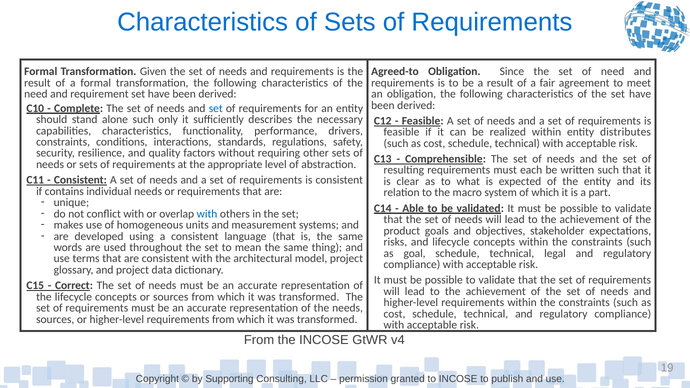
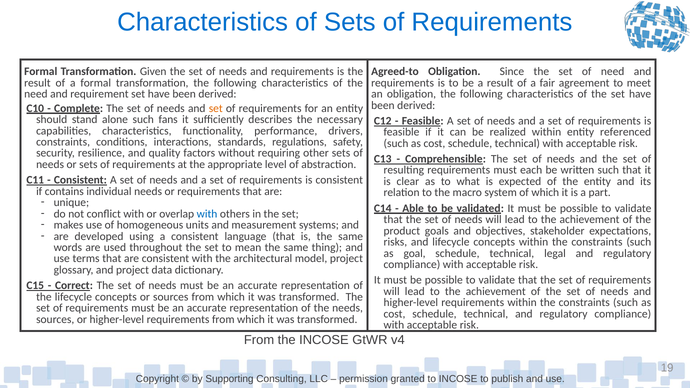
set at (216, 108) colour: blue -> orange
only: only -> fans
distributes: distributes -> referenced
